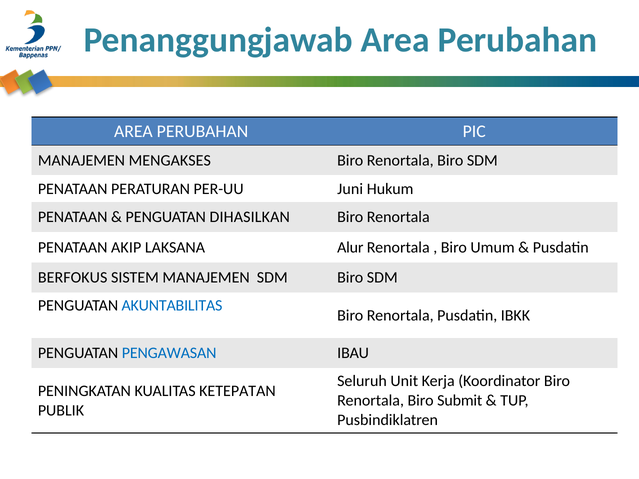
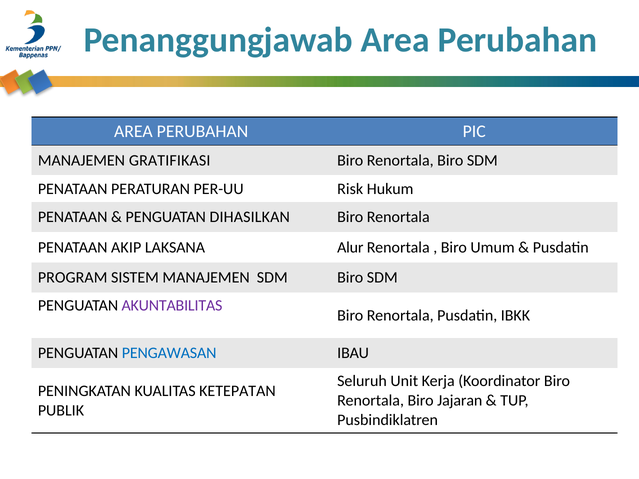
MENGAKSES: MENGAKSES -> GRATIFIKASI
Juni: Juni -> Risk
BERFOKUS: BERFOKUS -> PROGRAM
AKUNTABILITAS colour: blue -> purple
Submit: Submit -> Jajaran
